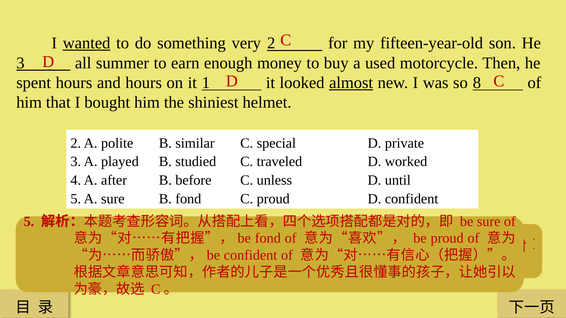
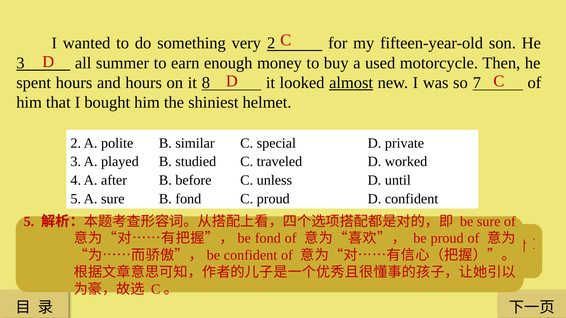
wanted underline: present -> none
1: 1 -> 8
8: 8 -> 7
